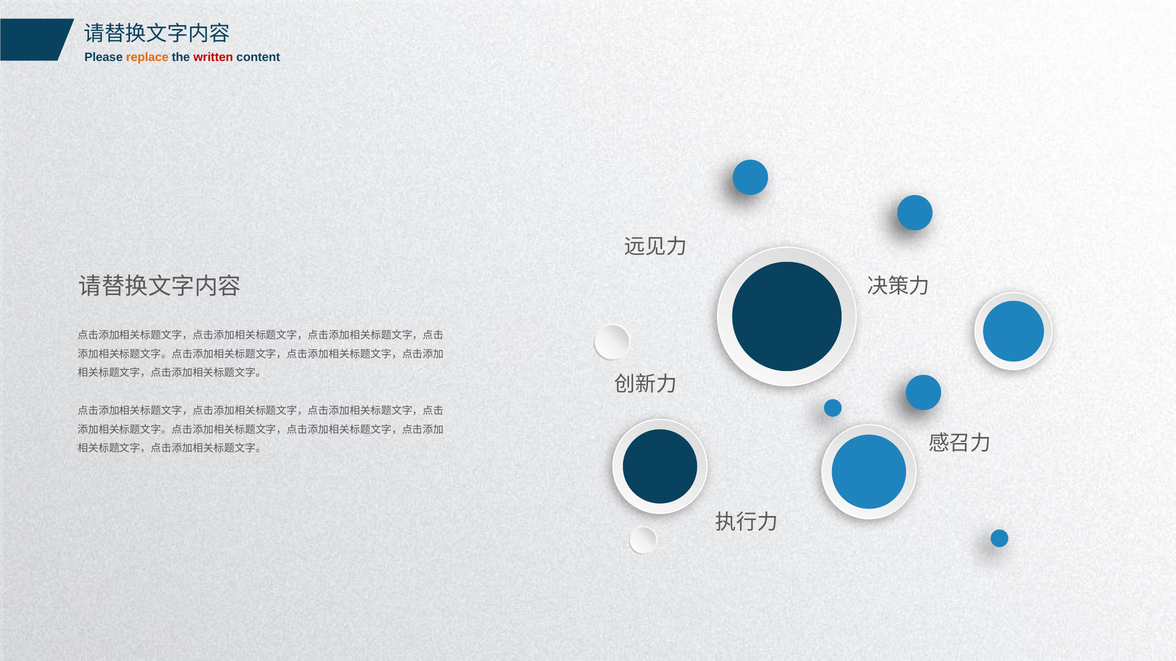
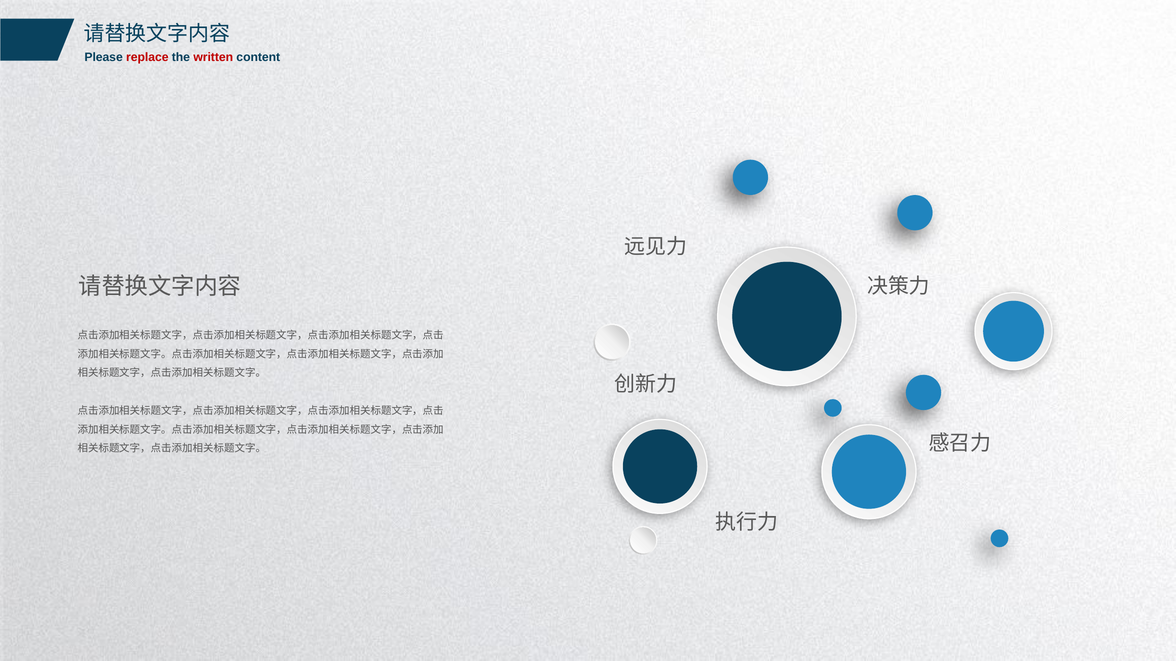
replace colour: orange -> red
